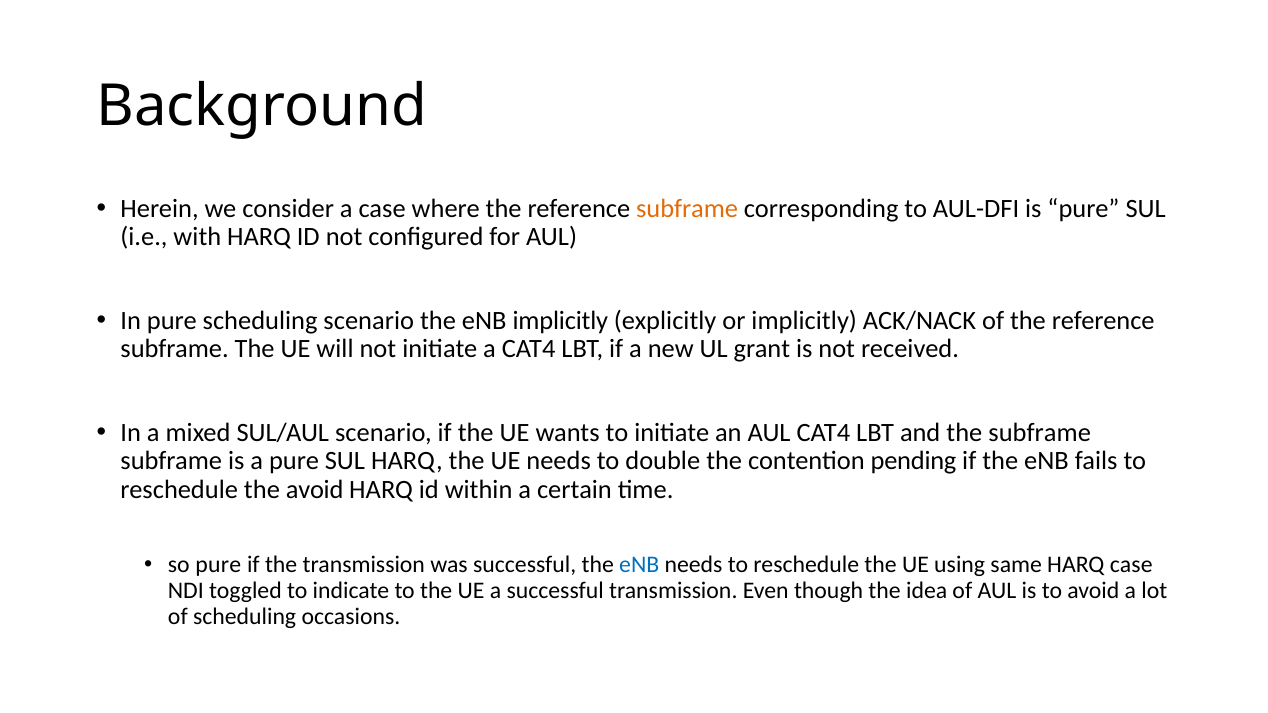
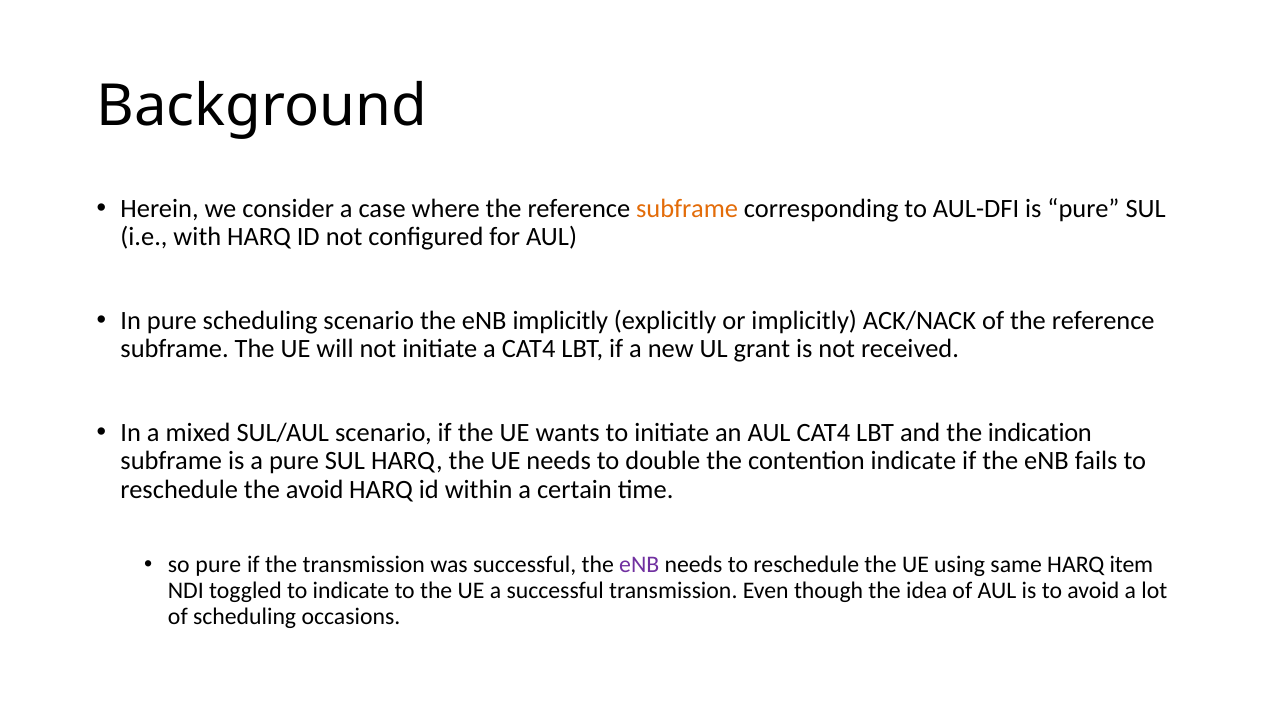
the subframe: subframe -> indication
contention pending: pending -> indicate
eNB at (639, 565) colour: blue -> purple
HARQ case: case -> item
